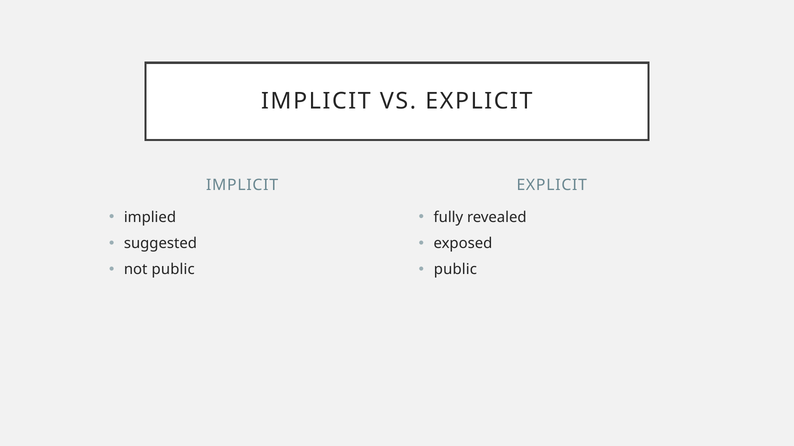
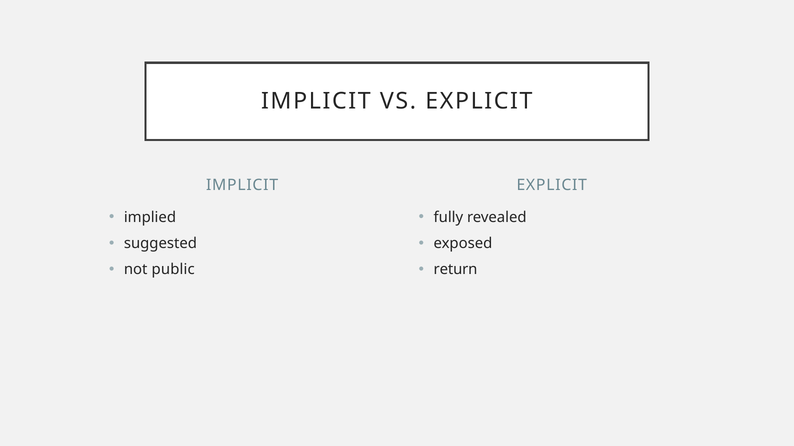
public at (455, 270): public -> return
